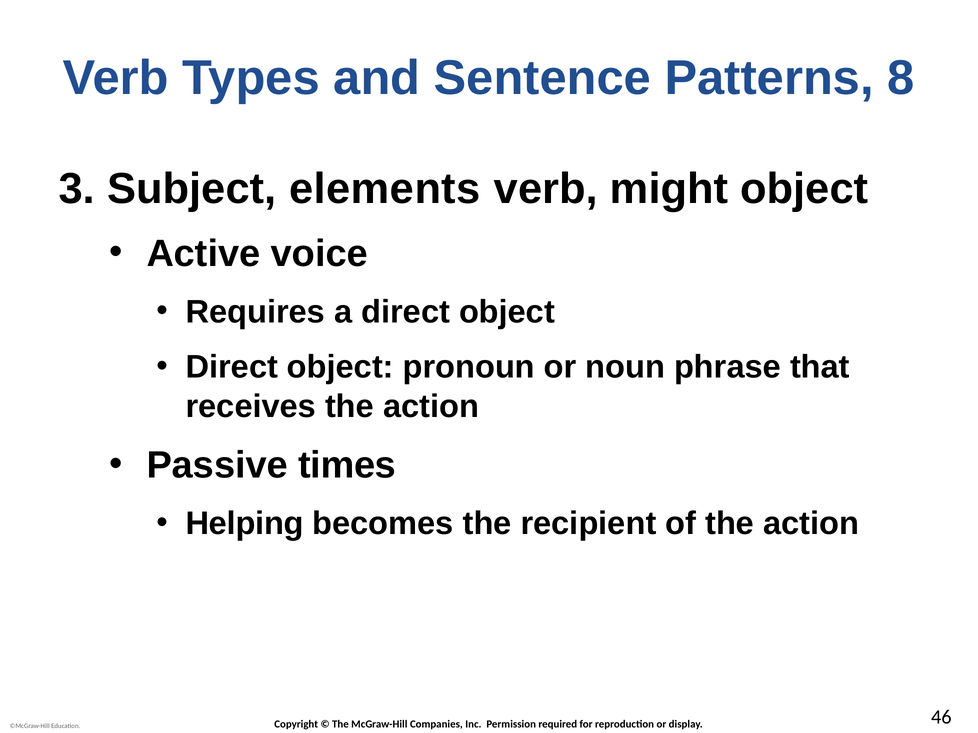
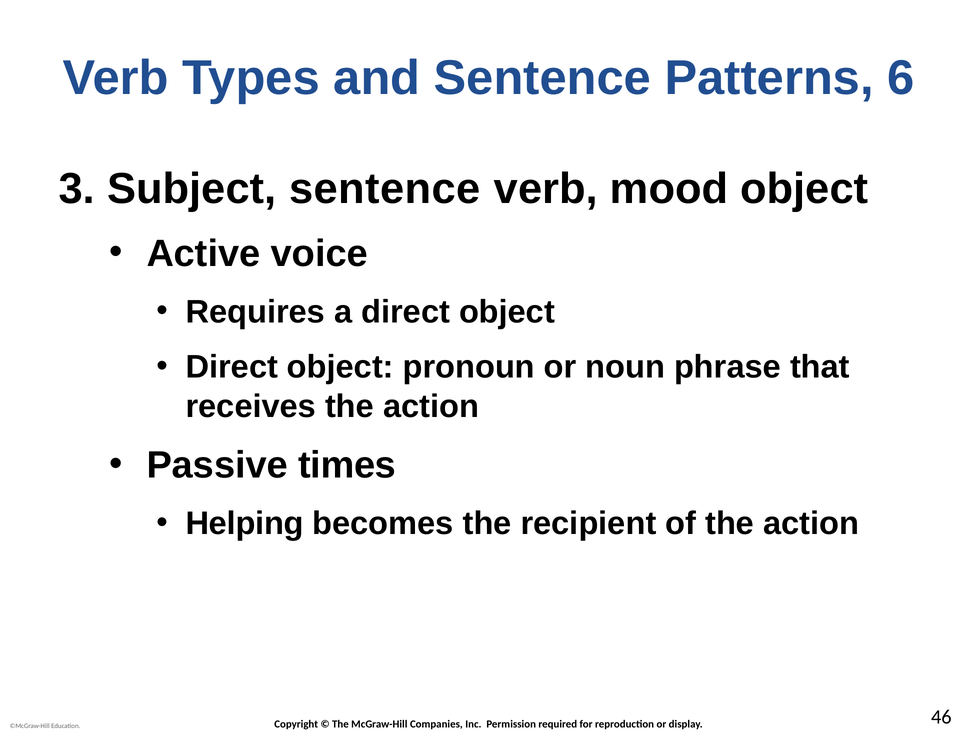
8: 8 -> 6
Subject elements: elements -> sentence
might: might -> mood
